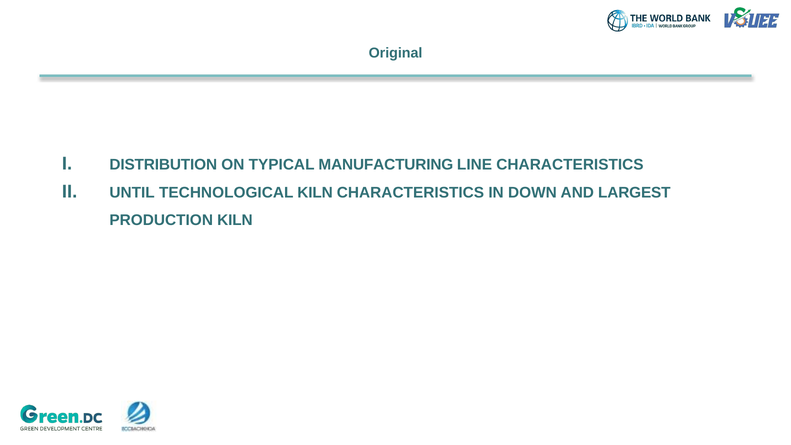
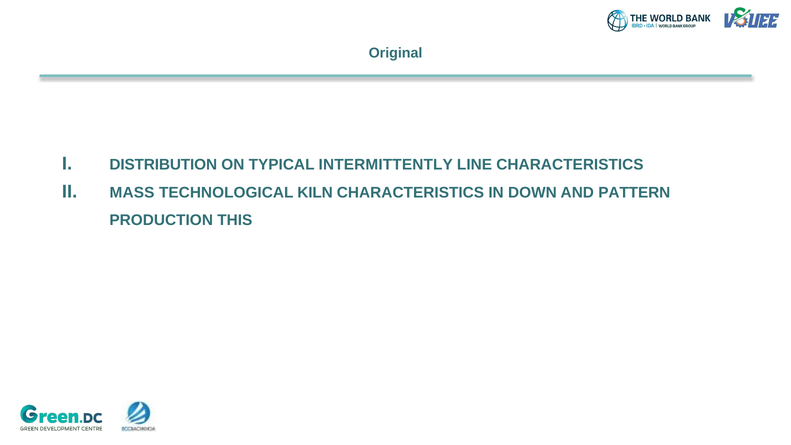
MANUFACTURING: MANUFACTURING -> INTERMITTENTLY
UNTIL: UNTIL -> MASS
LARGEST: LARGEST -> PATTERN
PRODUCTION KILN: KILN -> THIS
